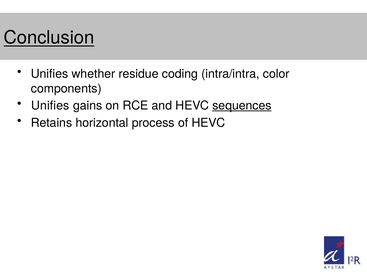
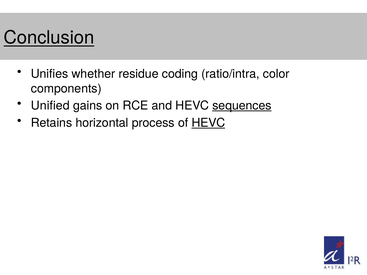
intra/intra: intra/intra -> ratio/intra
Unifies at (50, 106): Unifies -> Unified
HEVC at (208, 123) underline: none -> present
